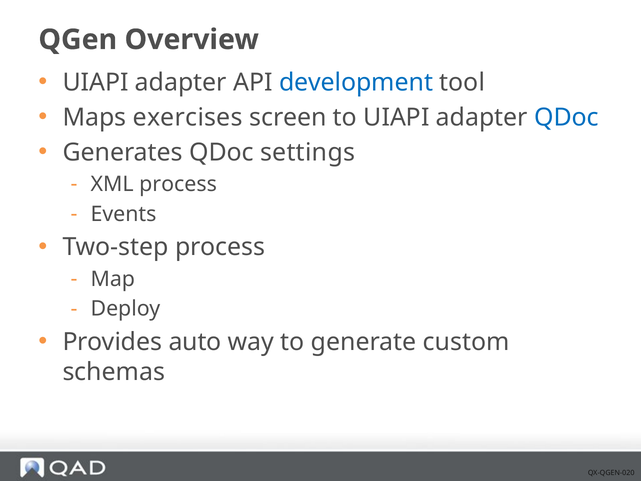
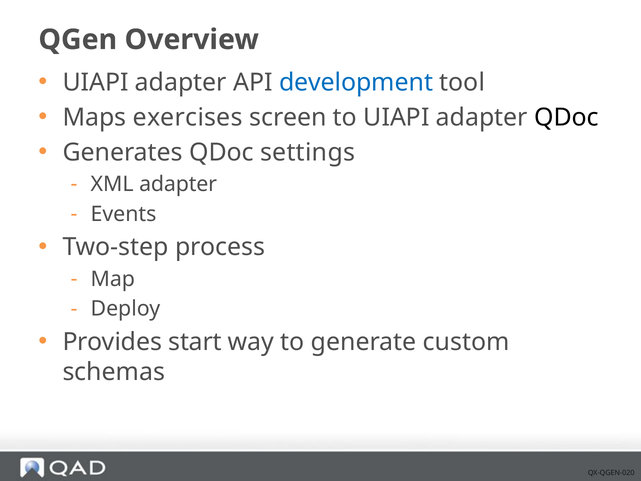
QDoc at (567, 117) colour: blue -> black
XML process: process -> adapter
auto: auto -> start
